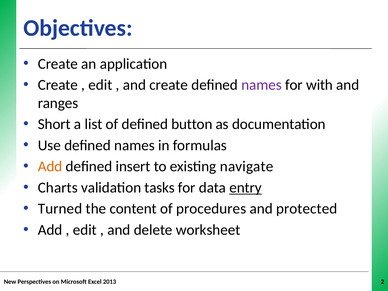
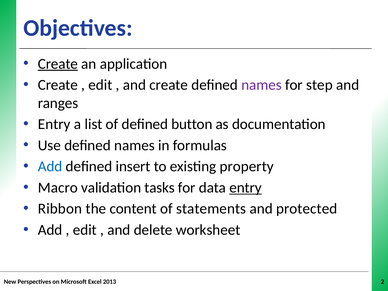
Create at (58, 64) underline: none -> present
with: with -> step
Short at (54, 124): Short -> Entry
Add at (50, 166) colour: orange -> blue
navigate: navigate -> property
Charts: Charts -> Macro
Turned: Turned -> Ribbon
procedures: procedures -> statements
